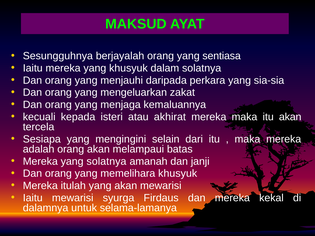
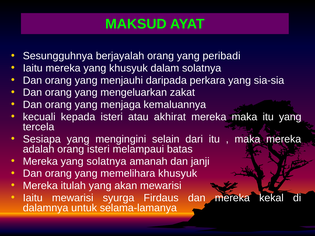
sentiasa: sentiasa -> peribadi
itu akan: akan -> yang
orang akan: akan -> isteri
